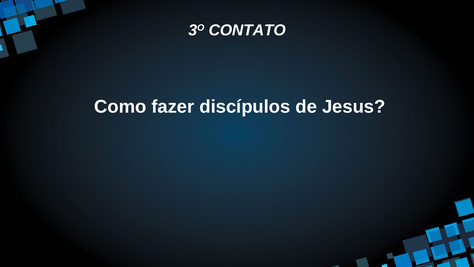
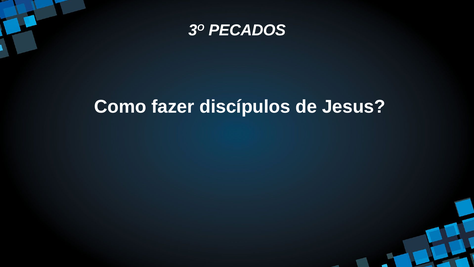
CONTATO: CONTATO -> PECADOS
